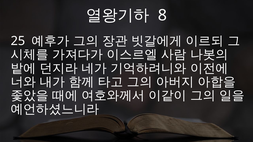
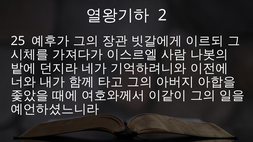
8: 8 -> 2
